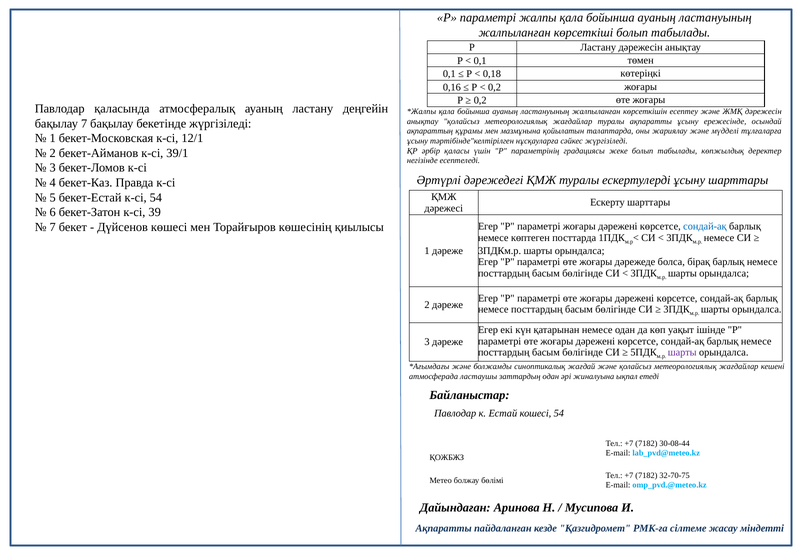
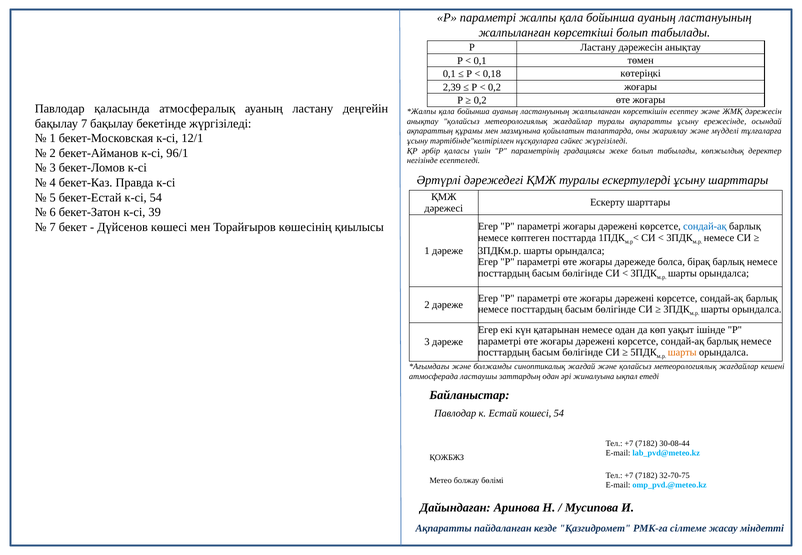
0,16: 0,16 -> 2,39
39/1: 39/1 -> 96/1
шарты at (682, 353) colour: purple -> orange
